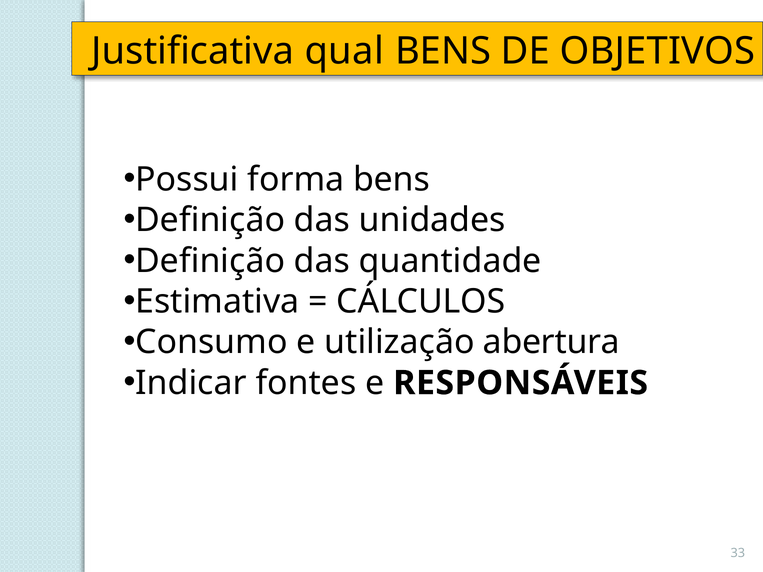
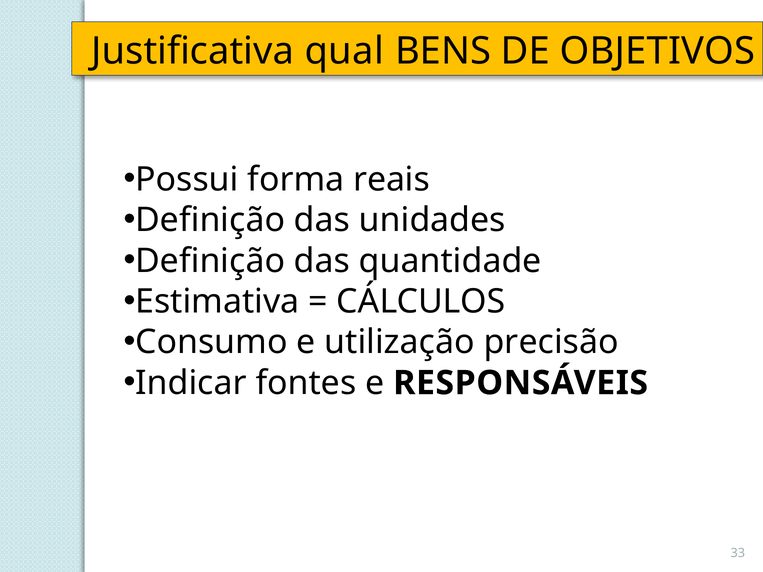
forma bens: bens -> reais
abertura: abertura -> precisão
